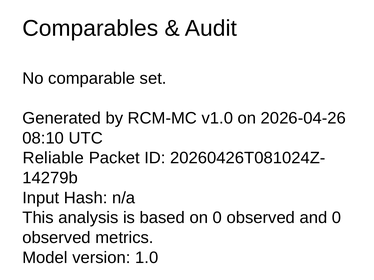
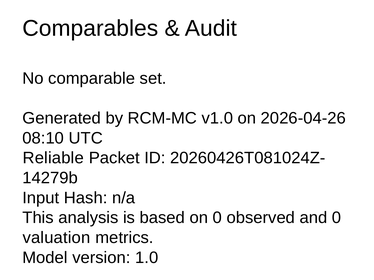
observed at (57, 238): observed -> valuation
